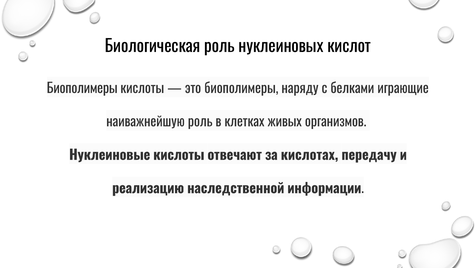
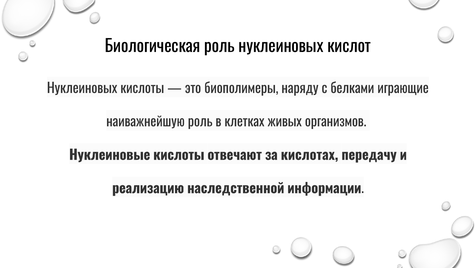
Биополимеры at (82, 89): Биополимеры -> Нуклеиновых
